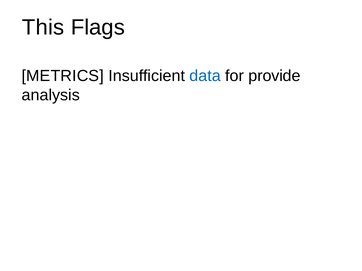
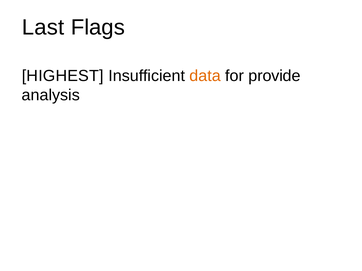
This: This -> Last
METRICS: METRICS -> HIGHEST
data colour: blue -> orange
